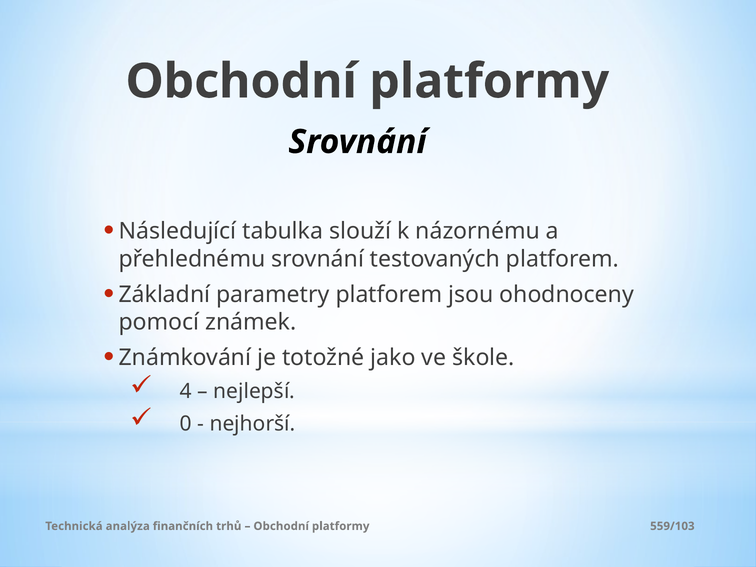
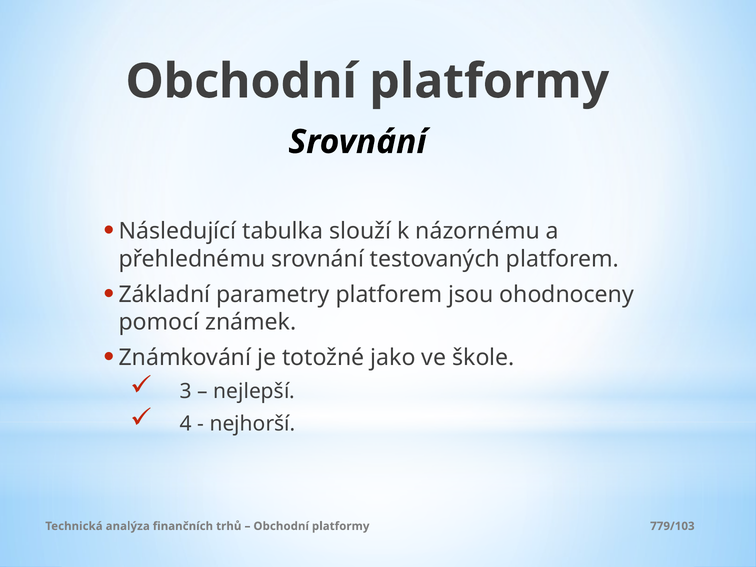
4: 4 -> 3
0: 0 -> 4
559/103: 559/103 -> 779/103
